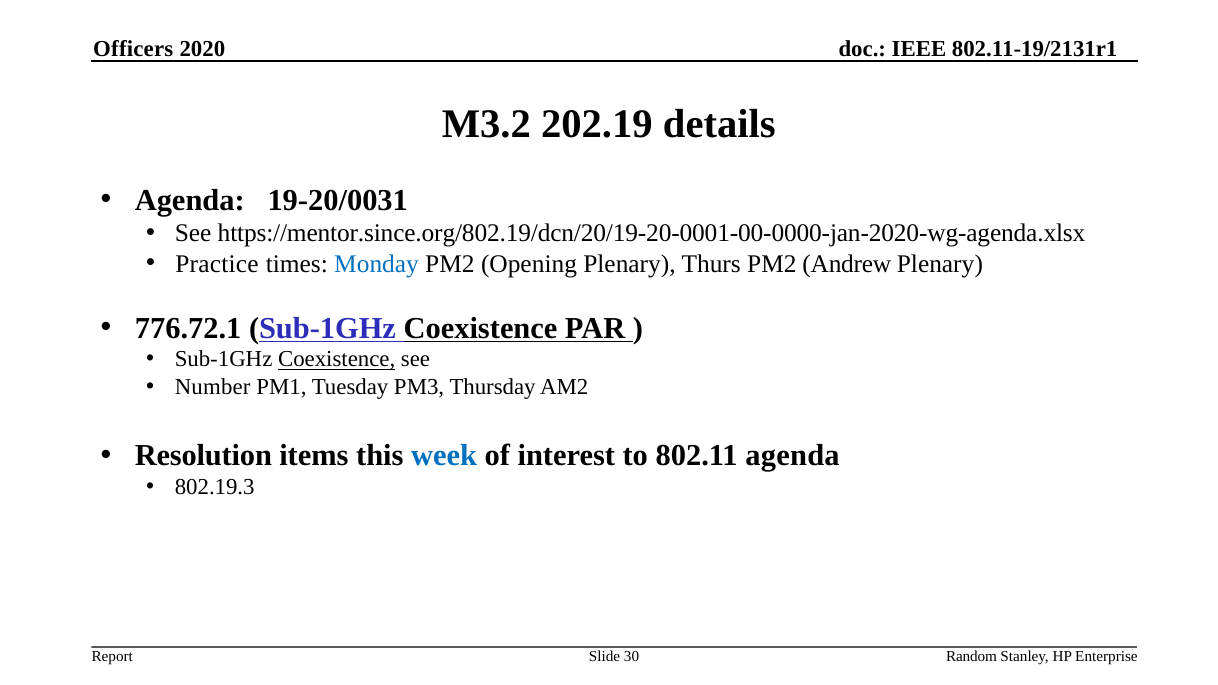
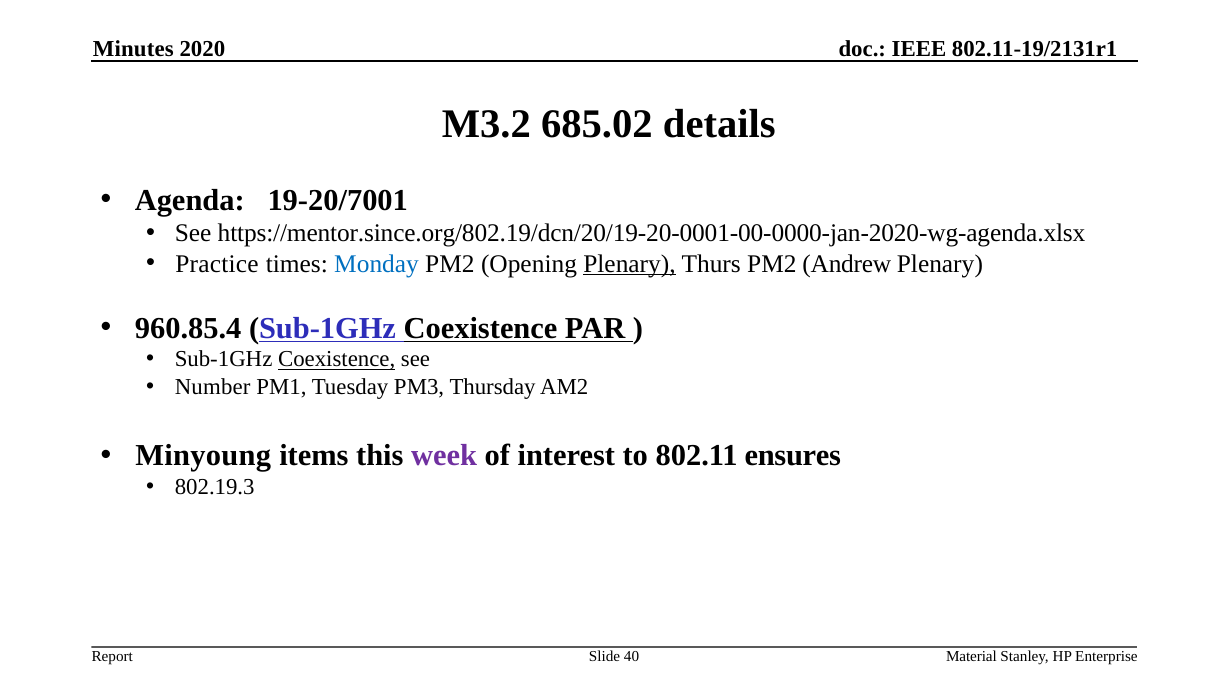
Officers: Officers -> Minutes
202.19: 202.19 -> 685.02
19-20/0031: 19-20/0031 -> 19-20/7001
Plenary at (630, 264) underline: none -> present
776.72.1: 776.72.1 -> 960.85.4
Resolution: Resolution -> Minyoung
week colour: blue -> purple
802.11 agenda: agenda -> ensures
30: 30 -> 40
Random: Random -> Material
